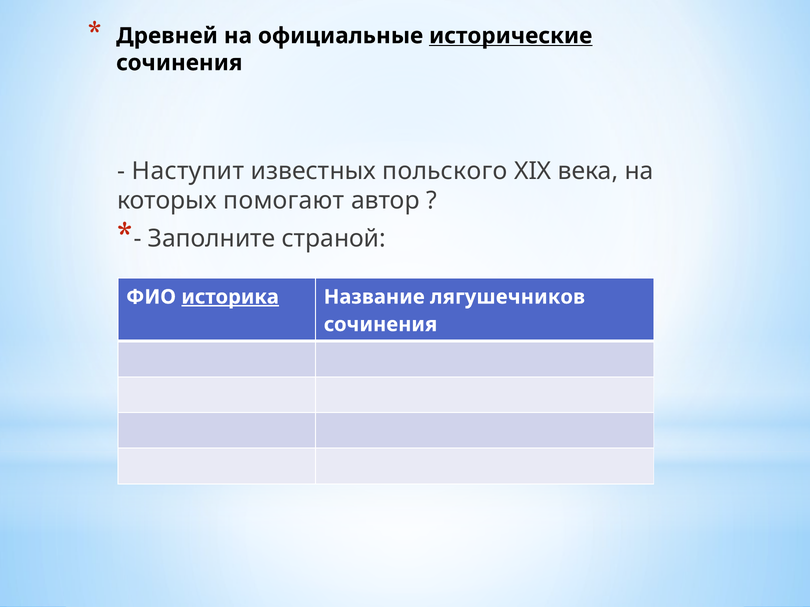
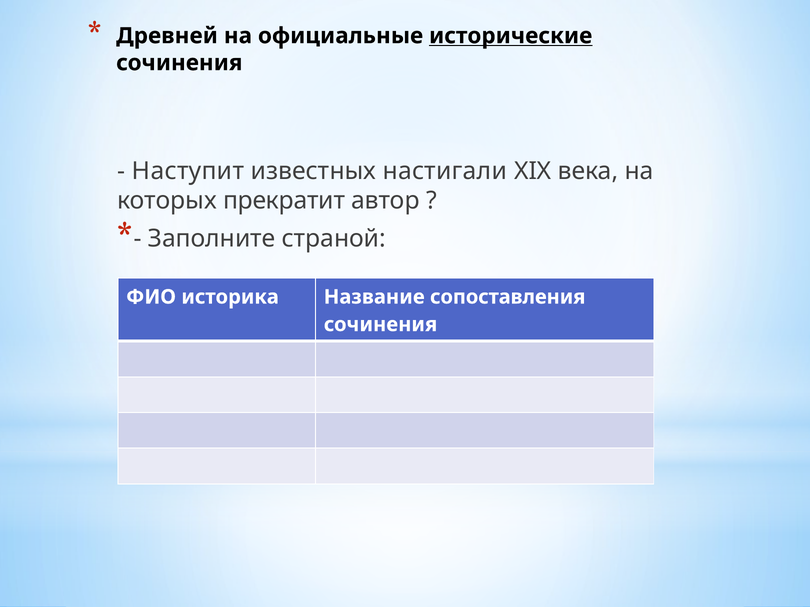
польского: польского -> настигали
помогают: помогают -> прекратит
историка underline: present -> none
лягушечников: лягушечников -> сопоставления
